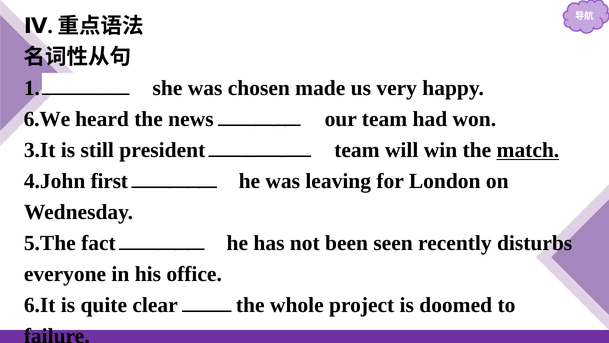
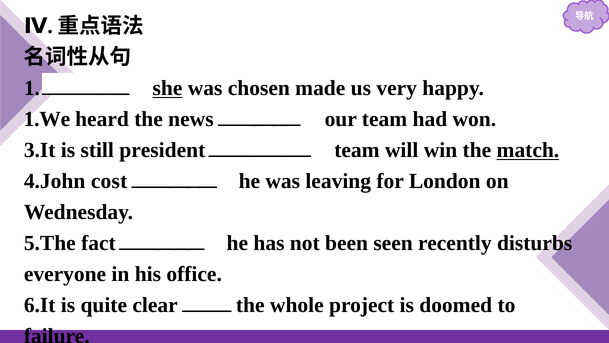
she underline: none -> present
6.We: 6.We -> 1.We
first: first -> cost
